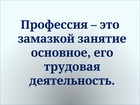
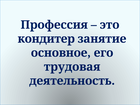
замазкой: замазкой -> кондитер
